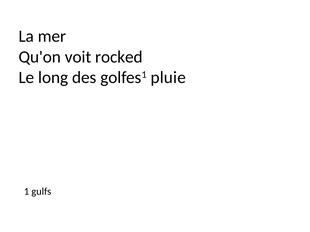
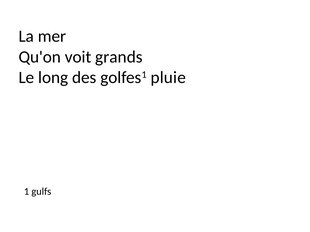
rocked: rocked -> grands
